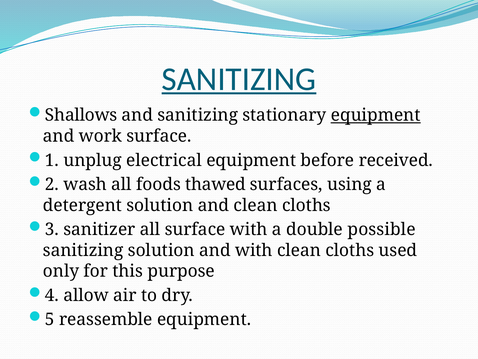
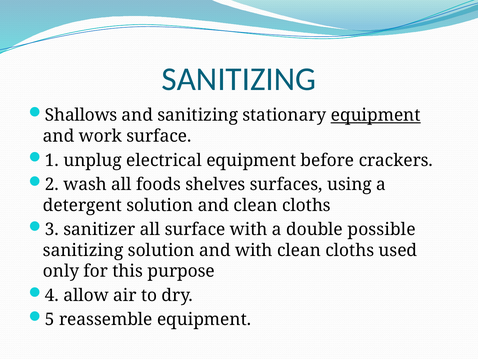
SANITIZING at (239, 79) underline: present -> none
received: received -> crackers
thawed: thawed -> shelves
